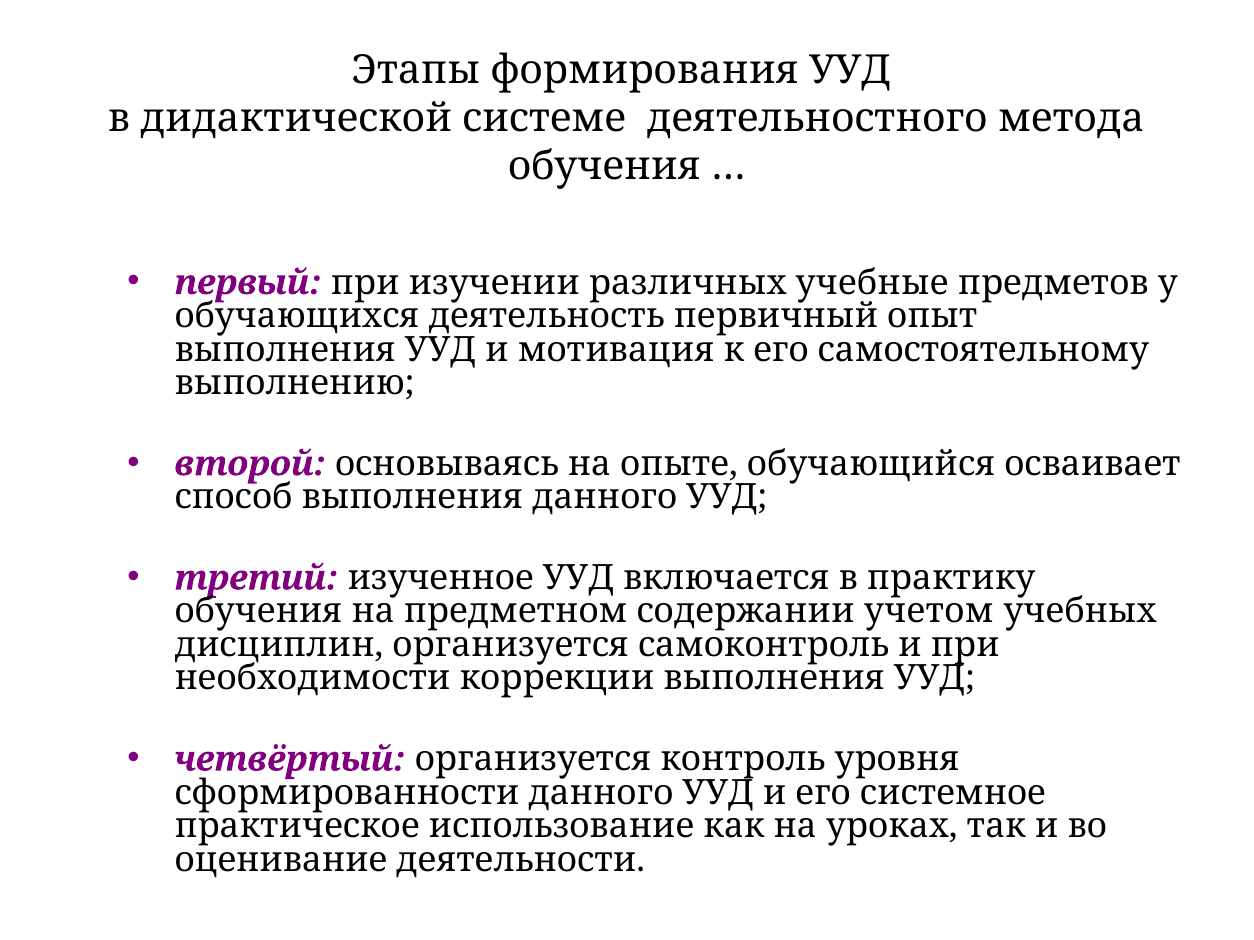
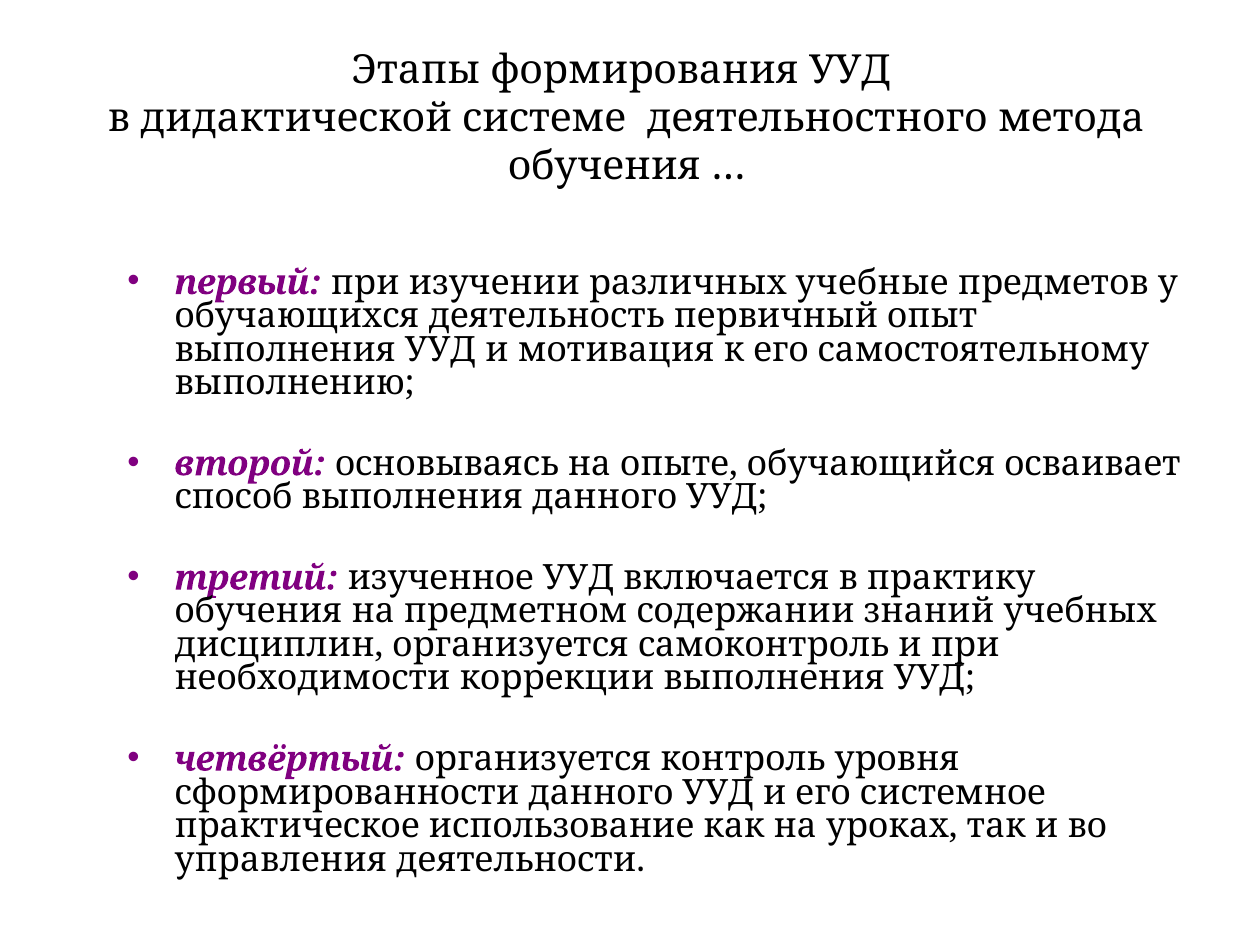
учетом: учетом -> знаний
оценивание: оценивание -> управления
